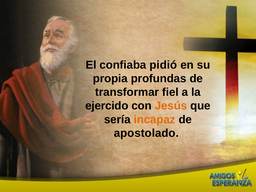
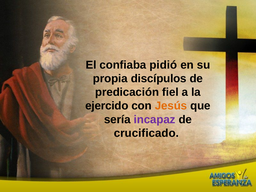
profundas: profundas -> discípulos
transformar: transformar -> predicación
incapaz colour: orange -> purple
apostolado: apostolado -> crucificado
